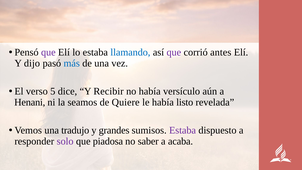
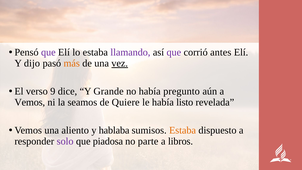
llamando colour: blue -> purple
más colour: blue -> orange
vez underline: none -> present
5: 5 -> 9
Recibir: Recibir -> Grande
versículo: versículo -> pregunto
Henani at (30, 102): Henani -> Vemos
tradujo: tradujo -> aliento
grandes: grandes -> hablaba
Estaba at (183, 130) colour: purple -> orange
saber: saber -> parte
acaba: acaba -> libros
